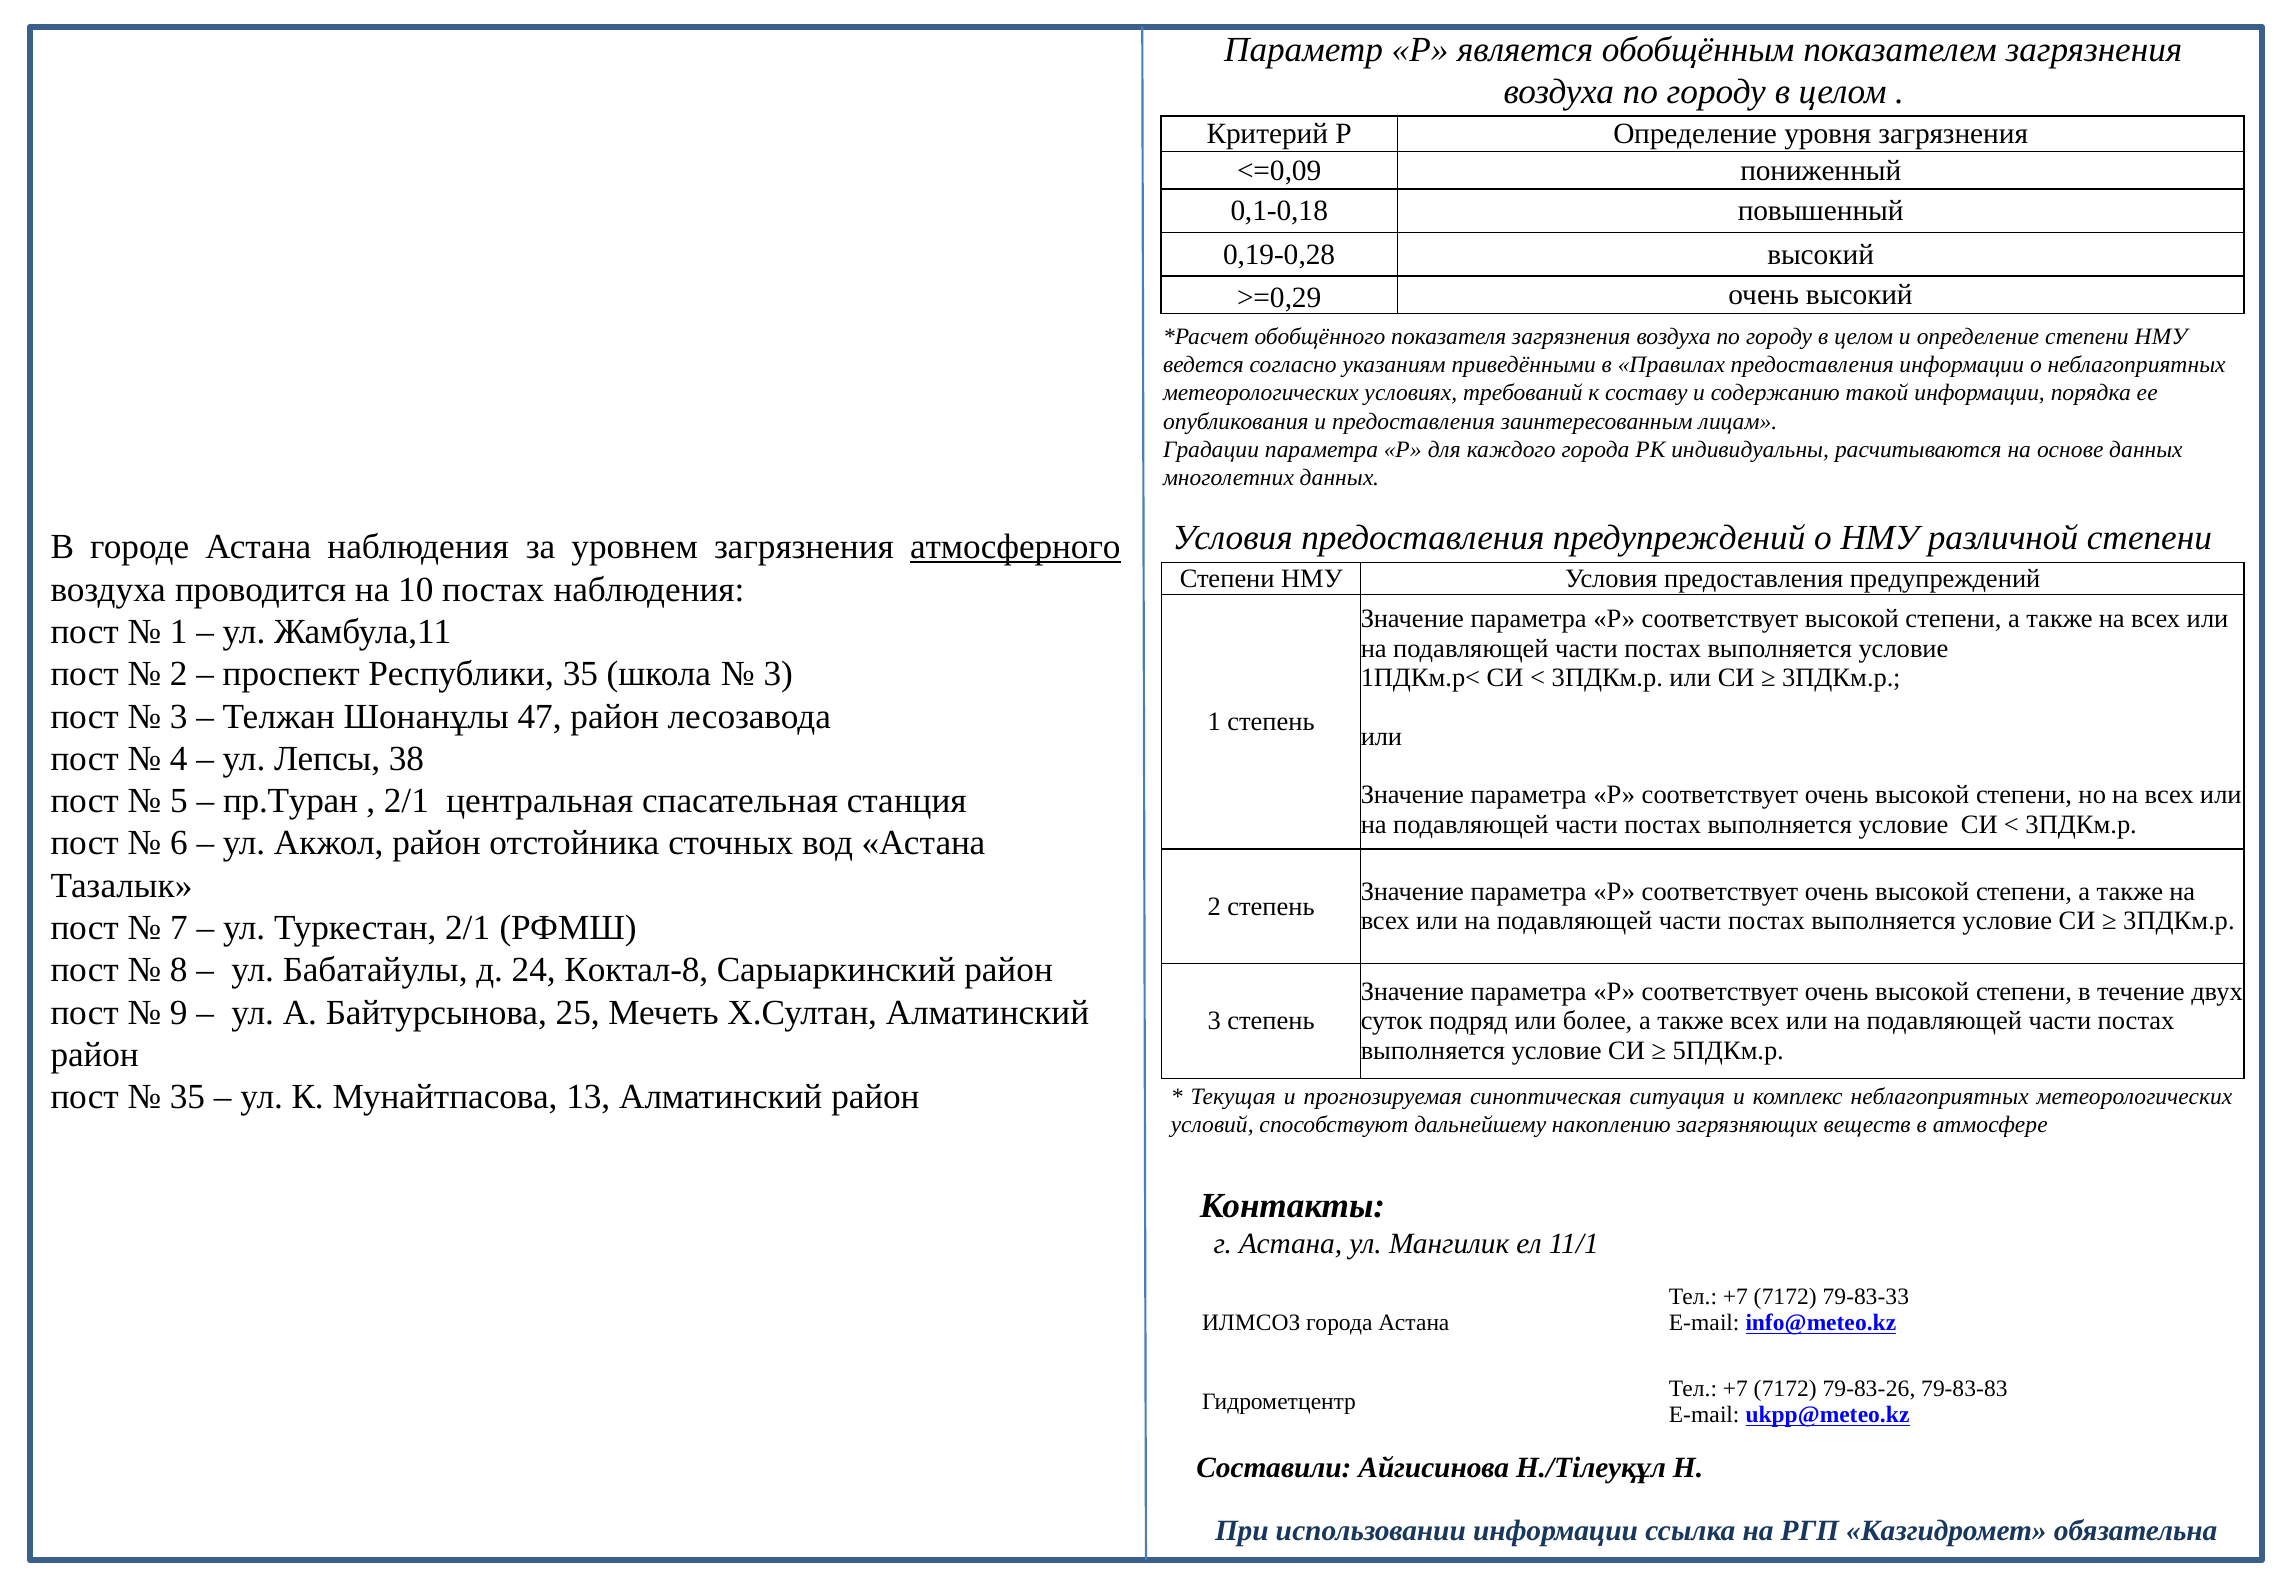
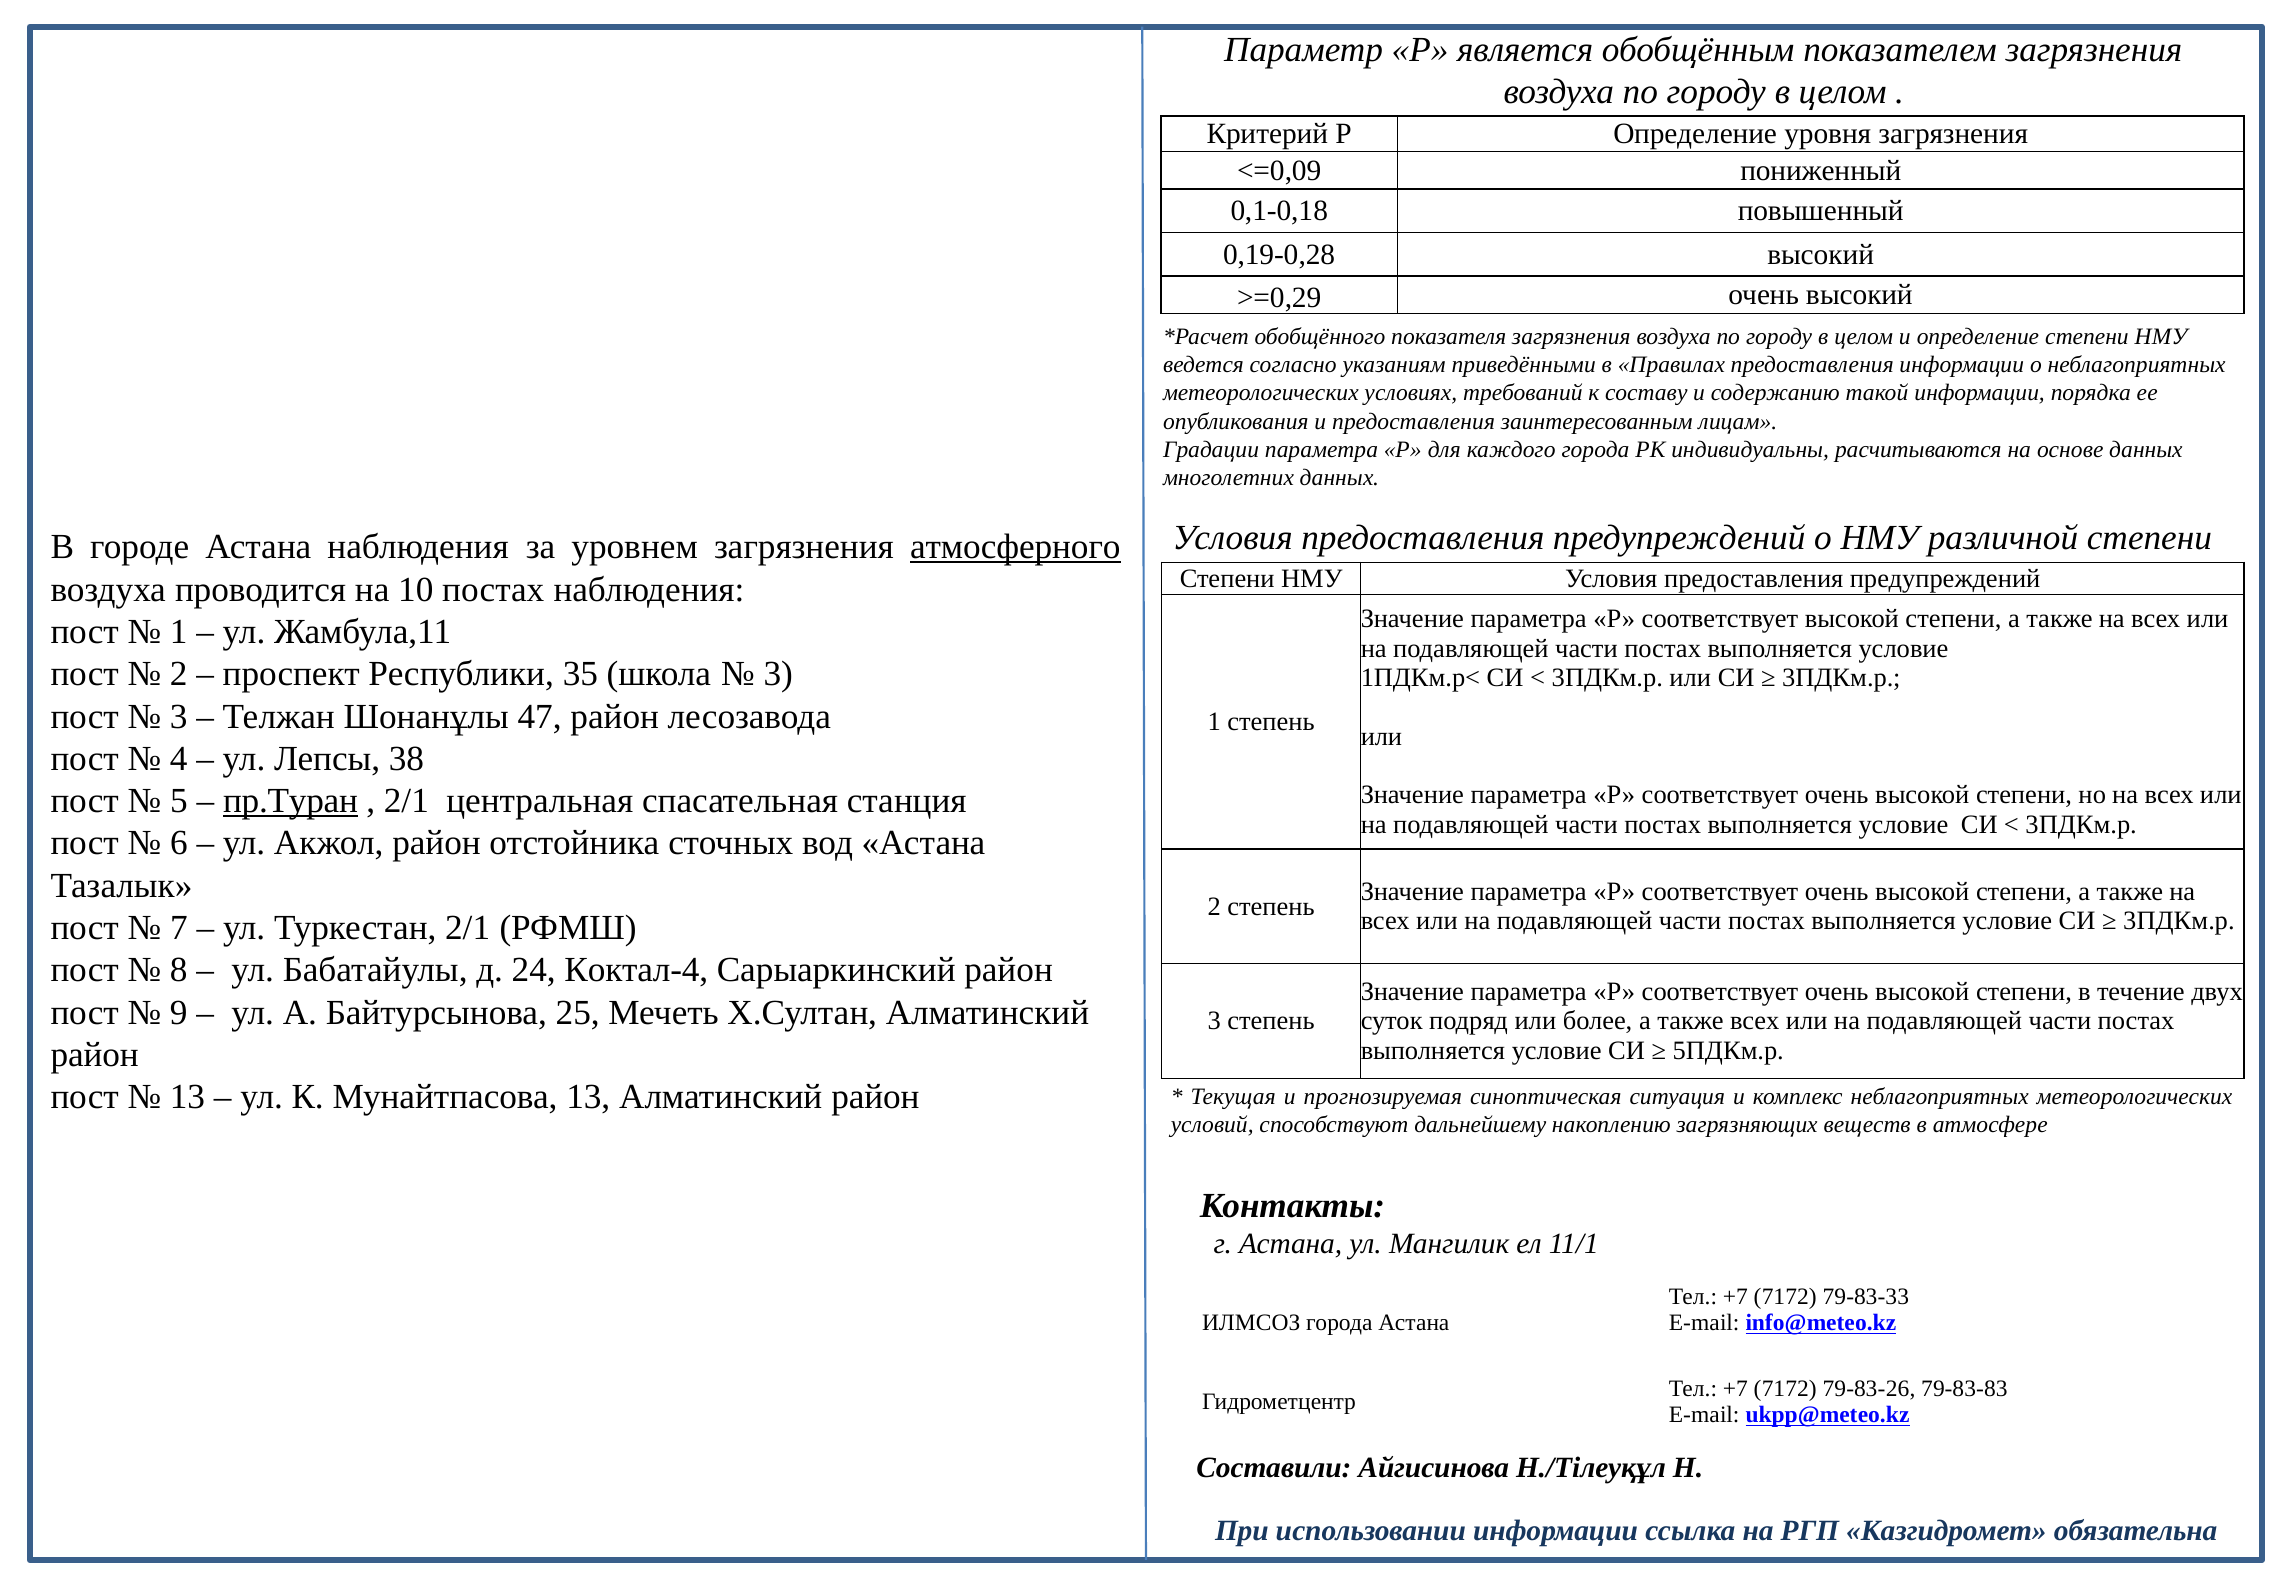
пр.Туран underline: none -> present
Коктал-8: Коктал-8 -> Коктал-4
35 at (187, 1097): 35 -> 13
